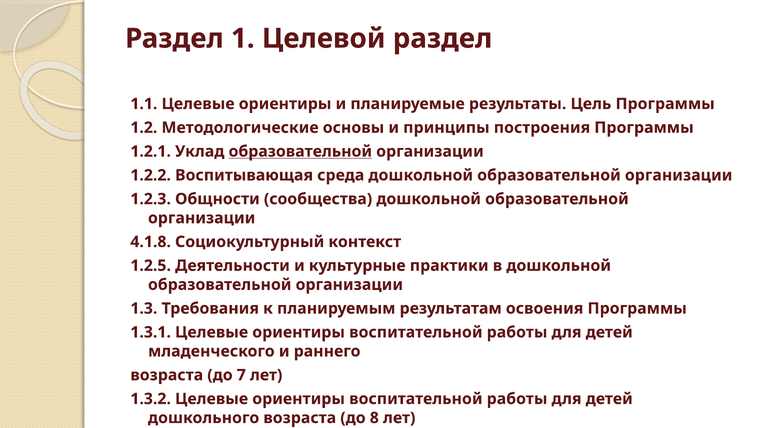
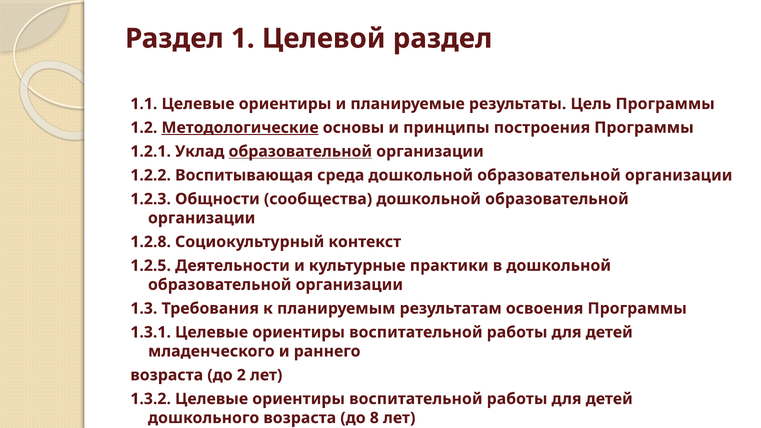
Методологические underline: none -> present
4.1.8: 4.1.8 -> 1.2.8
7: 7 -> 2
